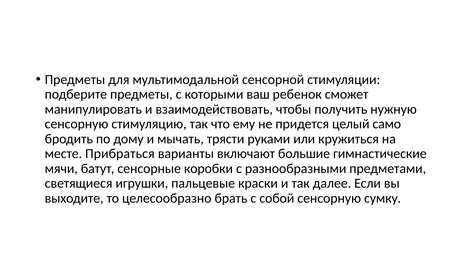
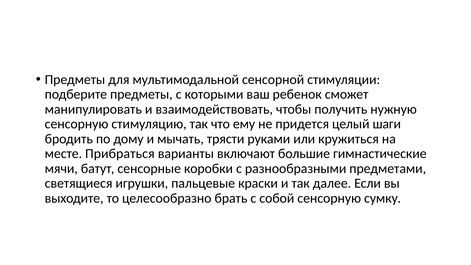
само: само -> шаги
